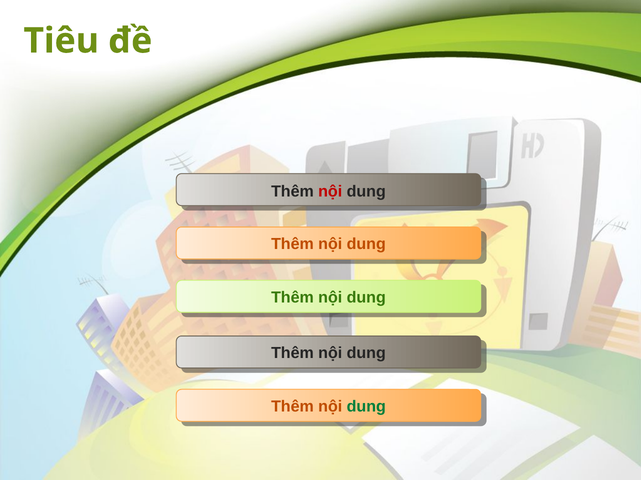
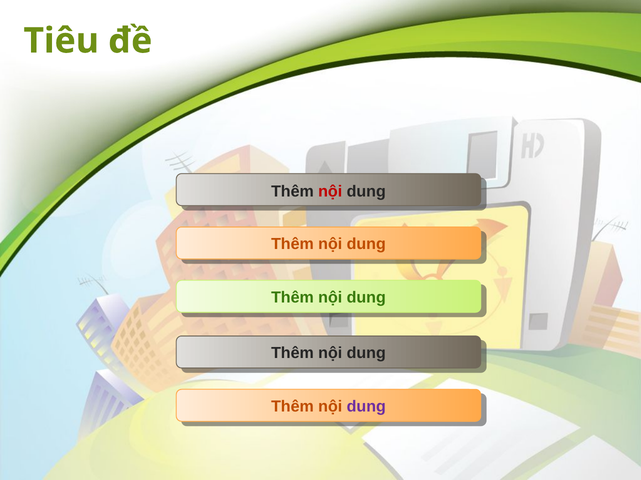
dung at (366, 407) colour: green -> purple
